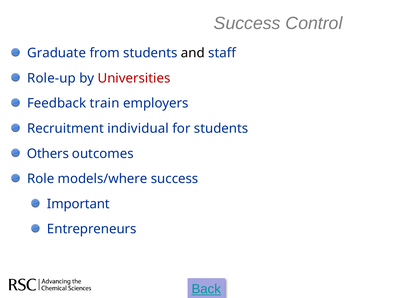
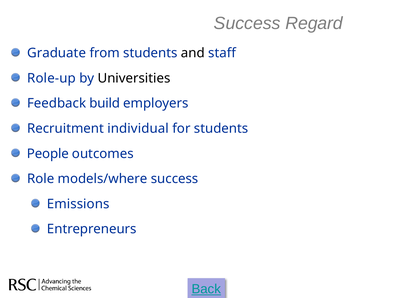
Control: Control -> Regard
Universities colour: red -> black
train: train -> build
Others: Others -> People
Important: Important -> Emissions
